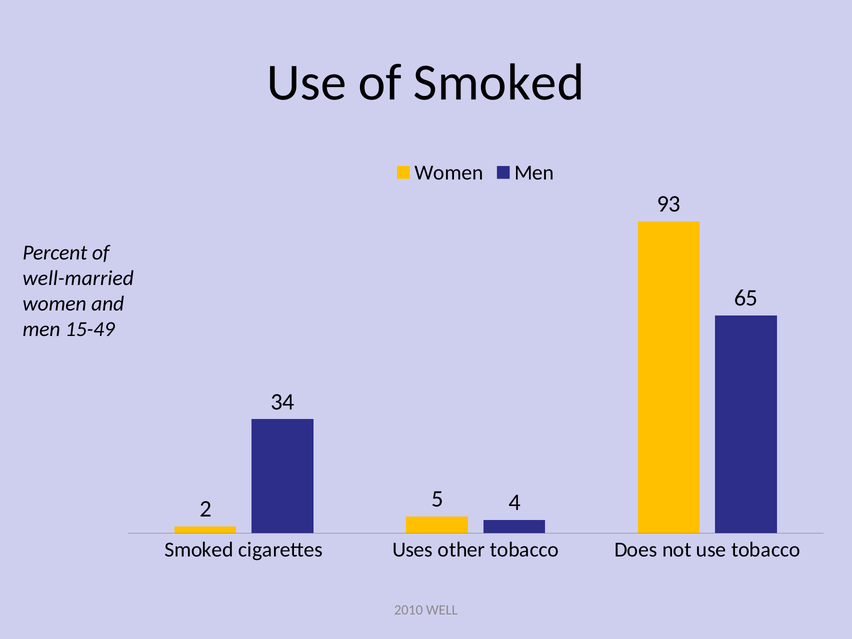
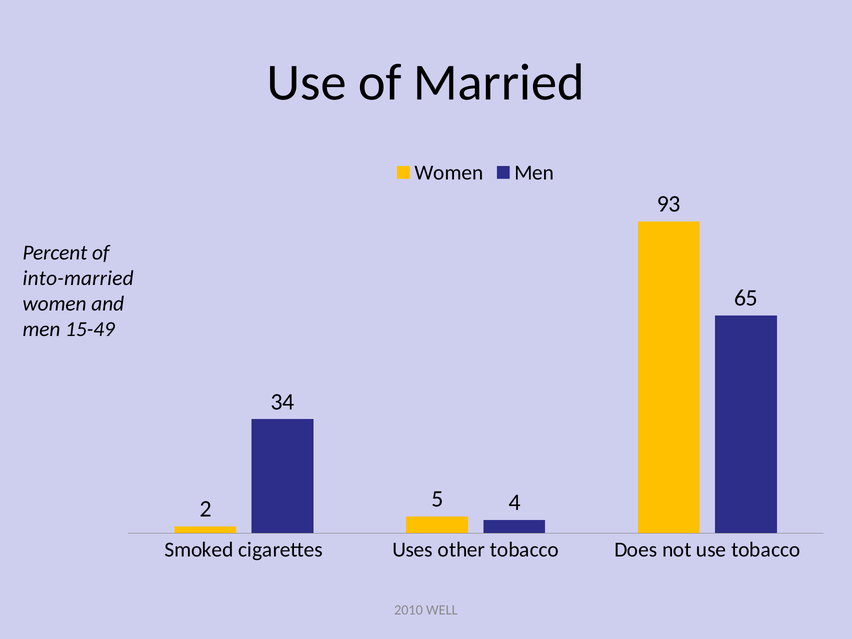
of Smoked: Smoked -> Married
well-married: well-married -> into-married
